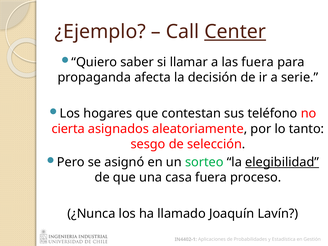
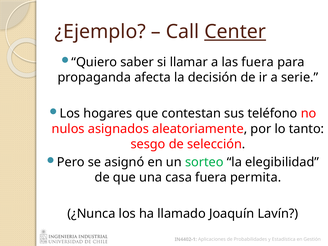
cierta: cierta -> nulos
elegibilidad underline: present -> none
proceso: proceso -> permita
